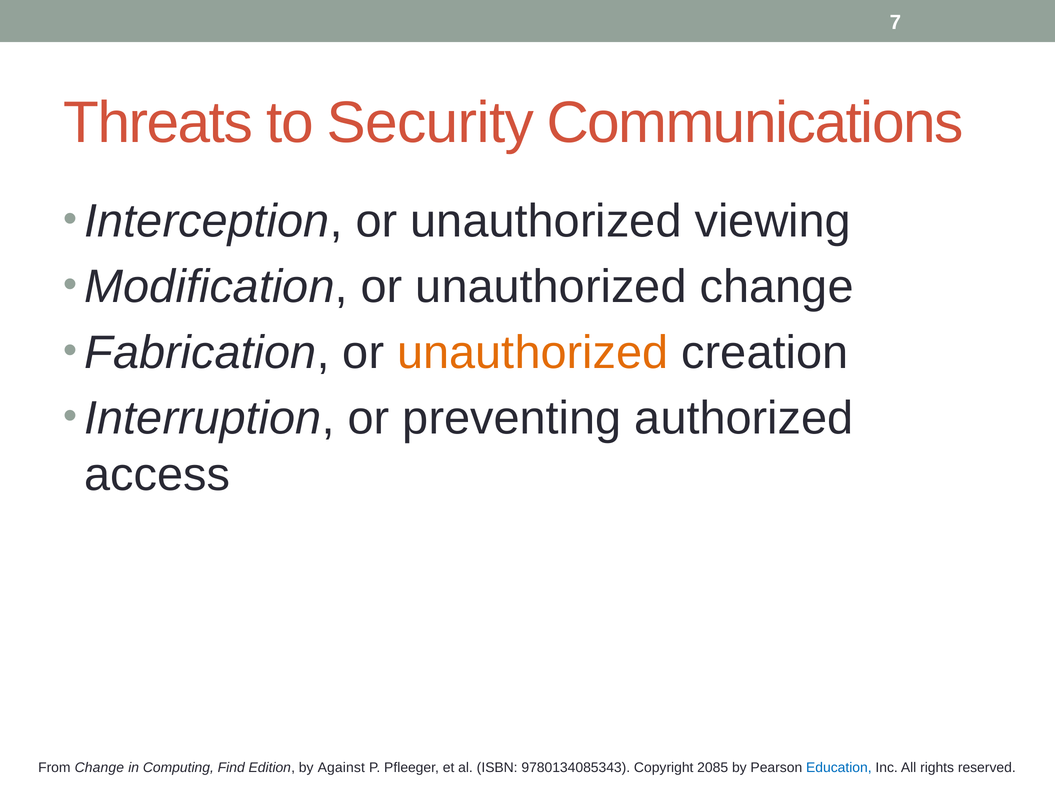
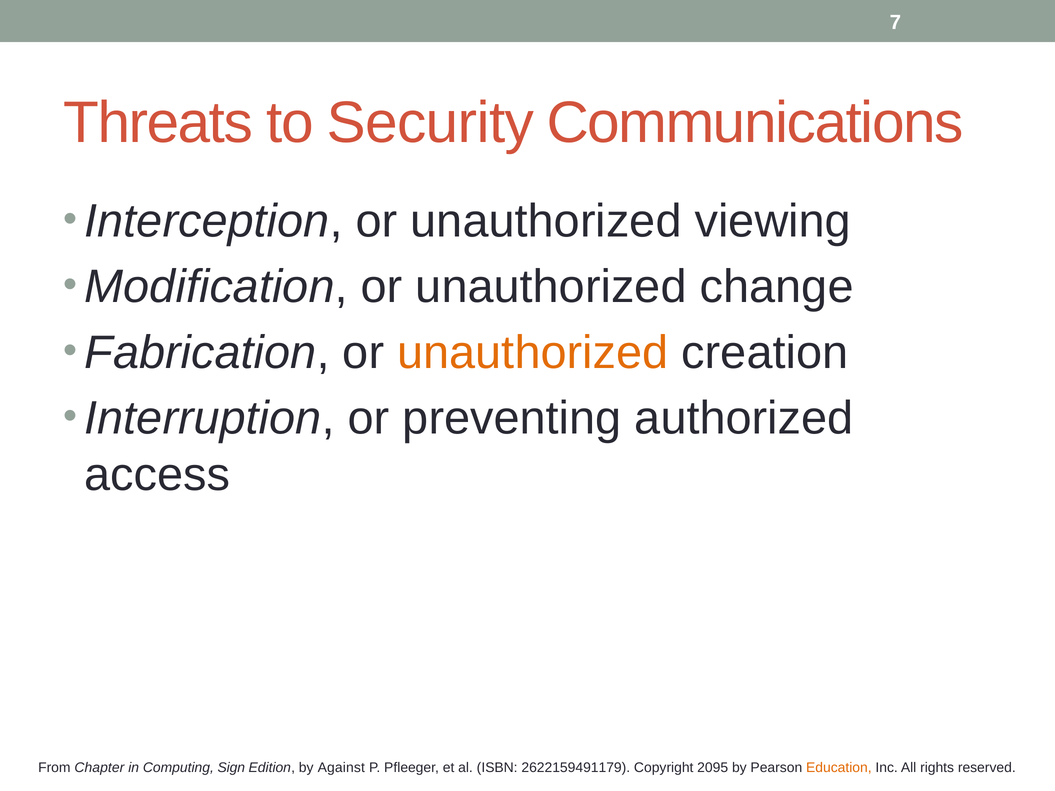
From Change: Change -> Chapter
Find: Find -> Sign
9780134085343: 9780134085343 -> 2622159491179
2085: 2085 -> 2095
Education colour: blue -> orange
